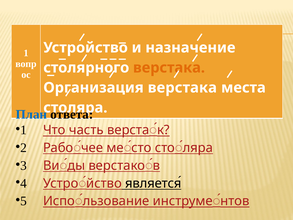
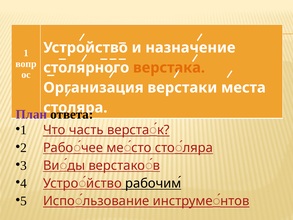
Организация верстака: верстака -> верстаки
План colour: blue -> purple
является: является -> рабочим
